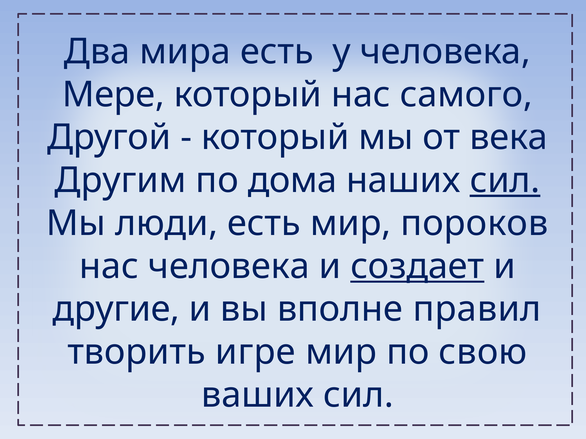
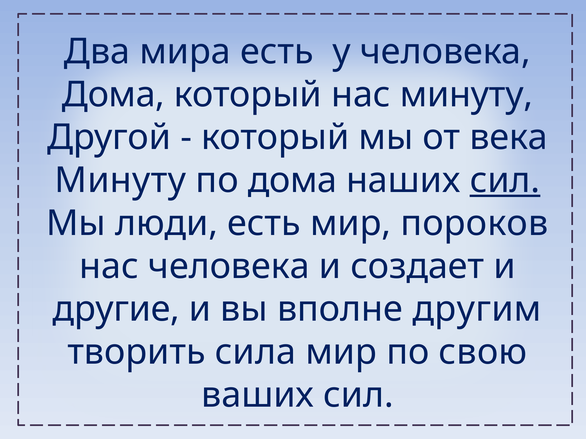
Мере at (113, 95): Мере -> Дома
нас самого: самого -> минуту
Другим at (120, 181): Другим -> Минуту
создает underline: present -> none
правил: правил -> другим
игре: игре -> сила
